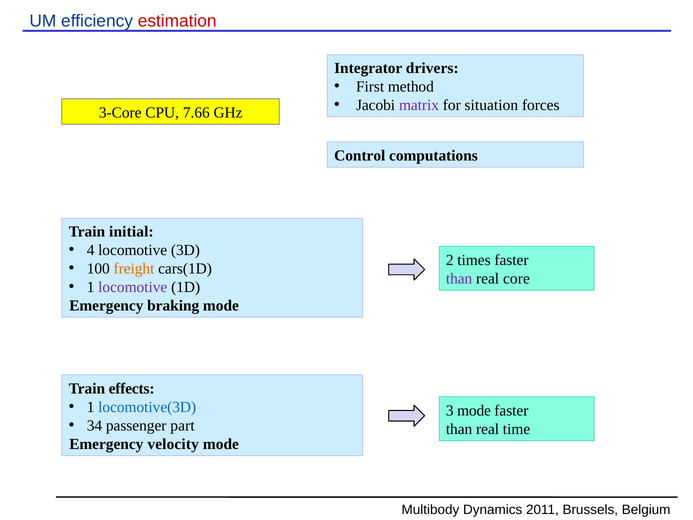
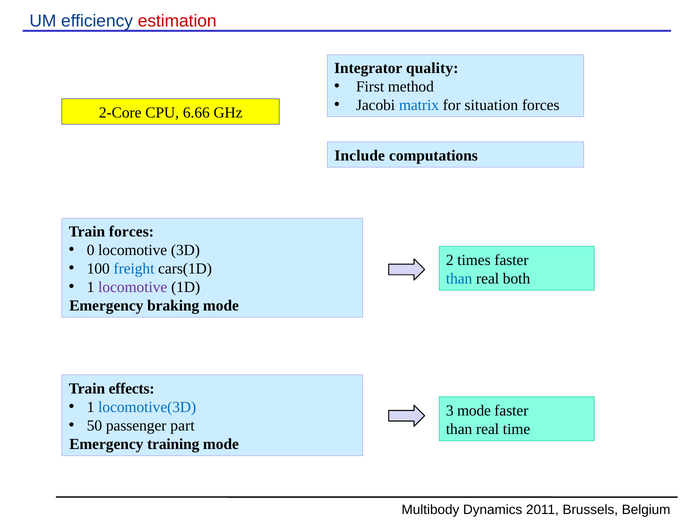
drivers: drivers -> quality
matrix colour: purple -> blue
3-Core: 3-Core -> 2-Core
7.66: 7.66 -> 6.66
Control: Control -> Include
Train initial: initial -> forces
4: 4 -> 0
freight colour: orange -> blue
than at (459, 278) colour: purple -> blue
core: core -> both
34: 34 -> 50
velocity: velocity -> training
